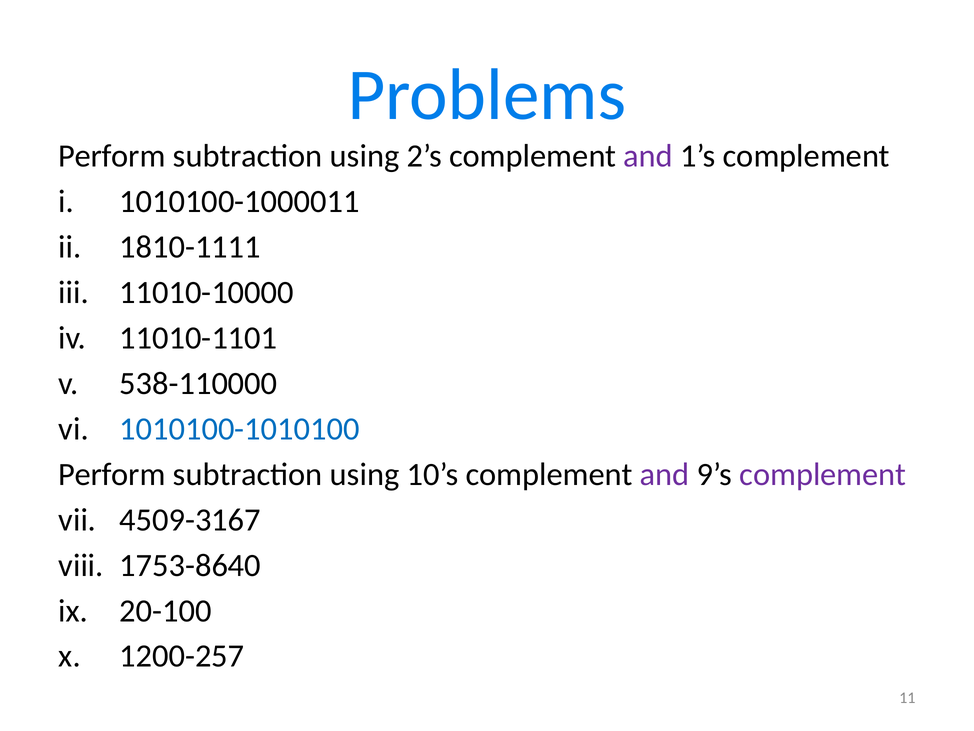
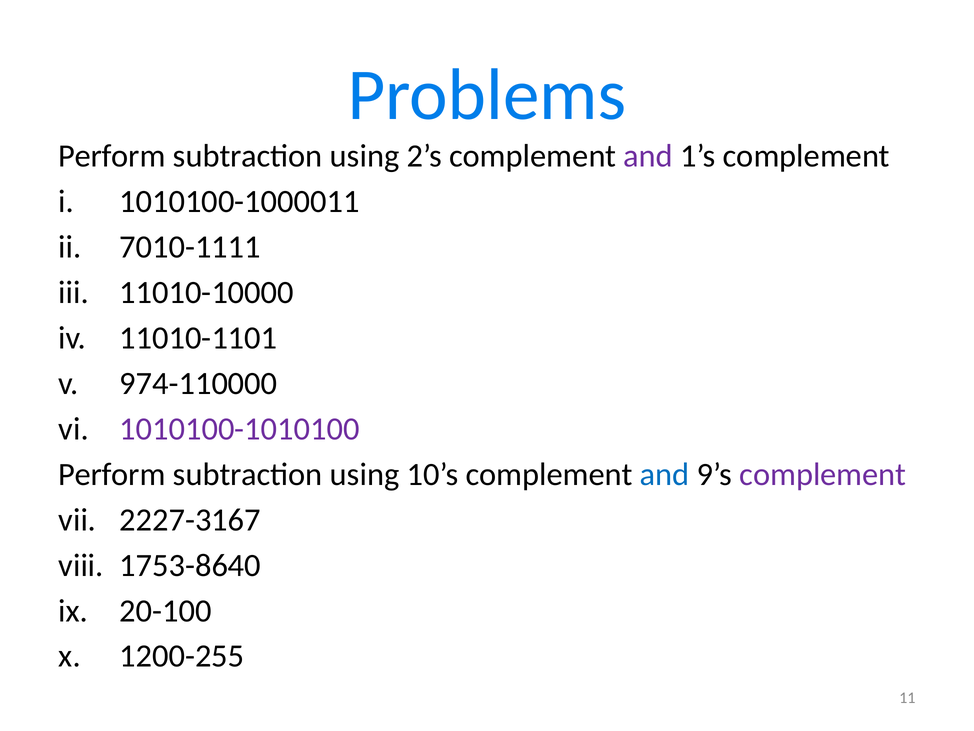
1810-1111: 1810-1111 -> 7010-1111
538-110000: 538-110000 -> 974-110000
1010100-1010100 colour: blue -> purple
and at (665, 474) colour: purple -> blue
4509-3167: 4509-3167 -> 2227-3167
1200-257: 1200-257 -> 1200-255
